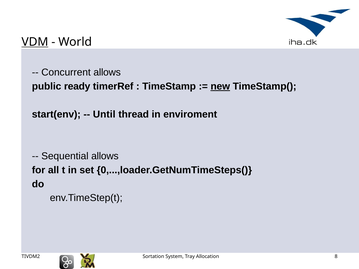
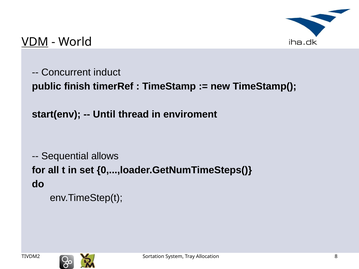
Concurrent allows: allows -> induct
ready: ready -> finish
new underline: present -> none
